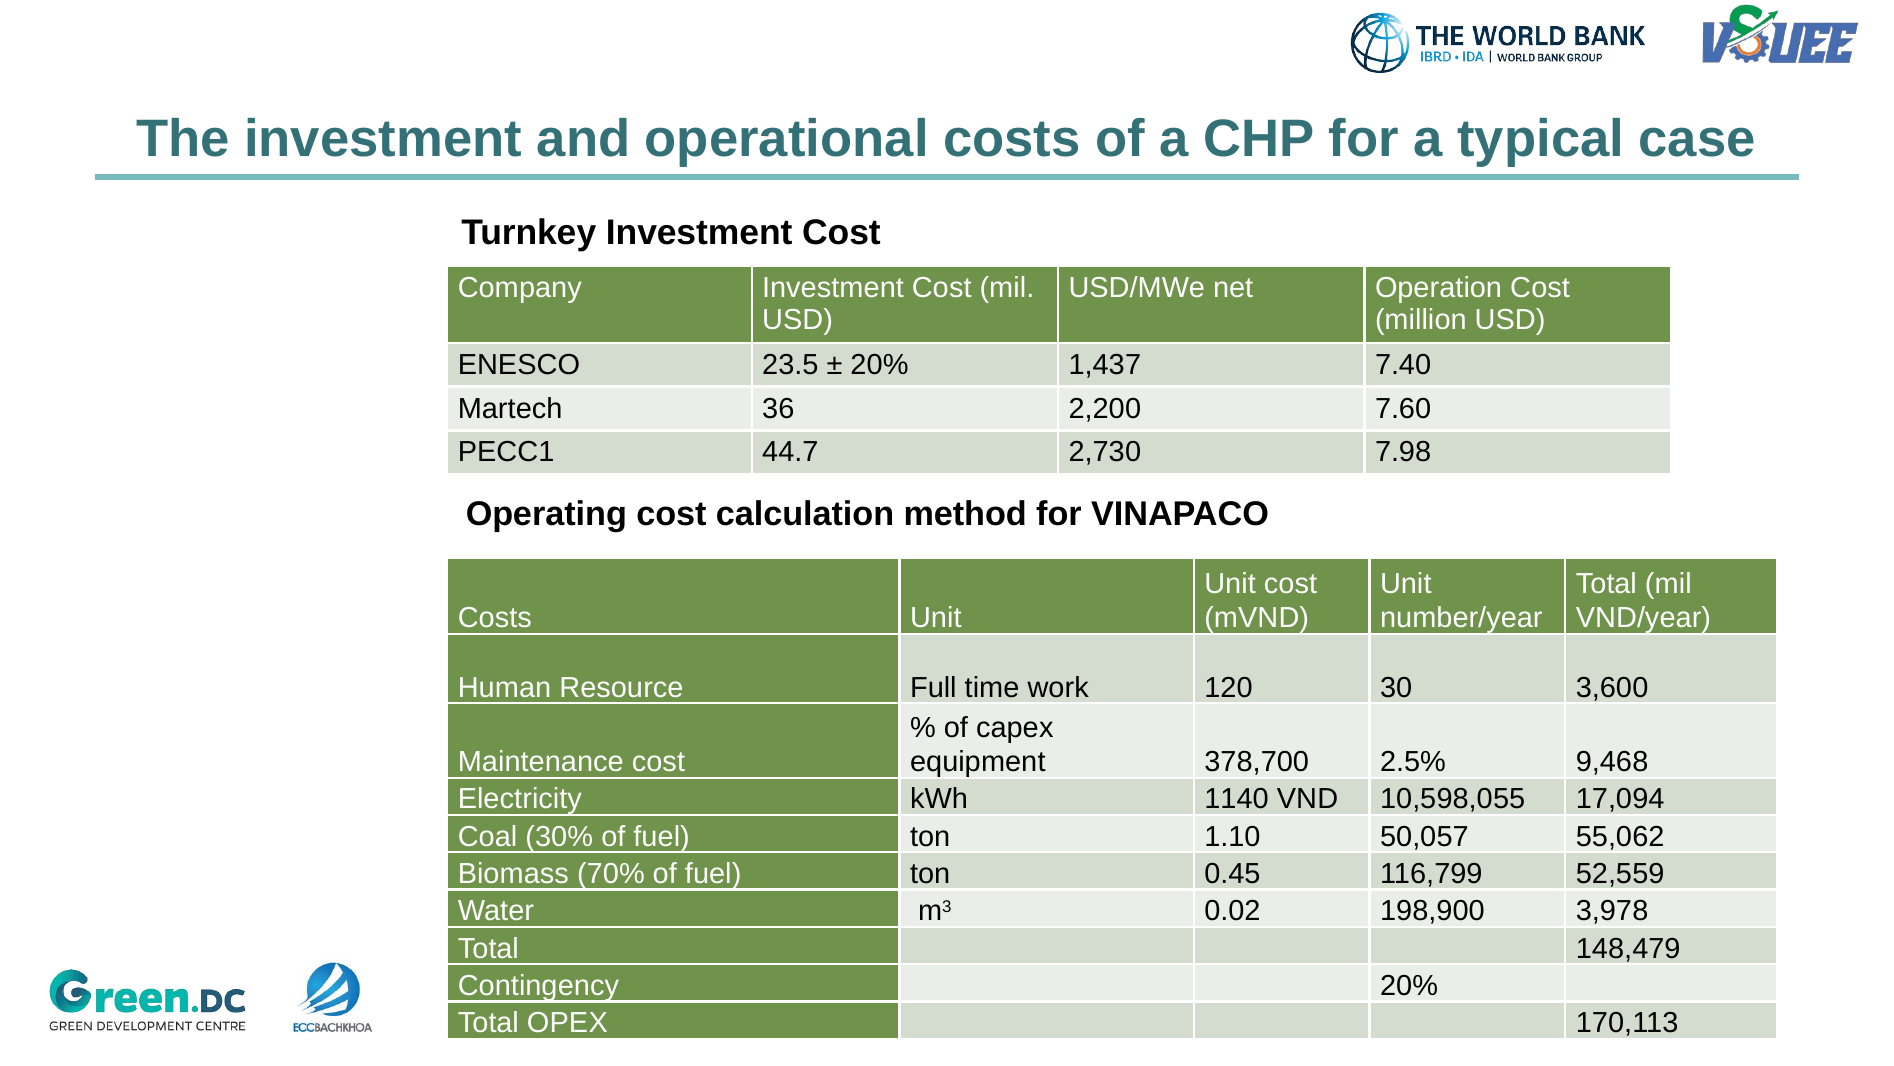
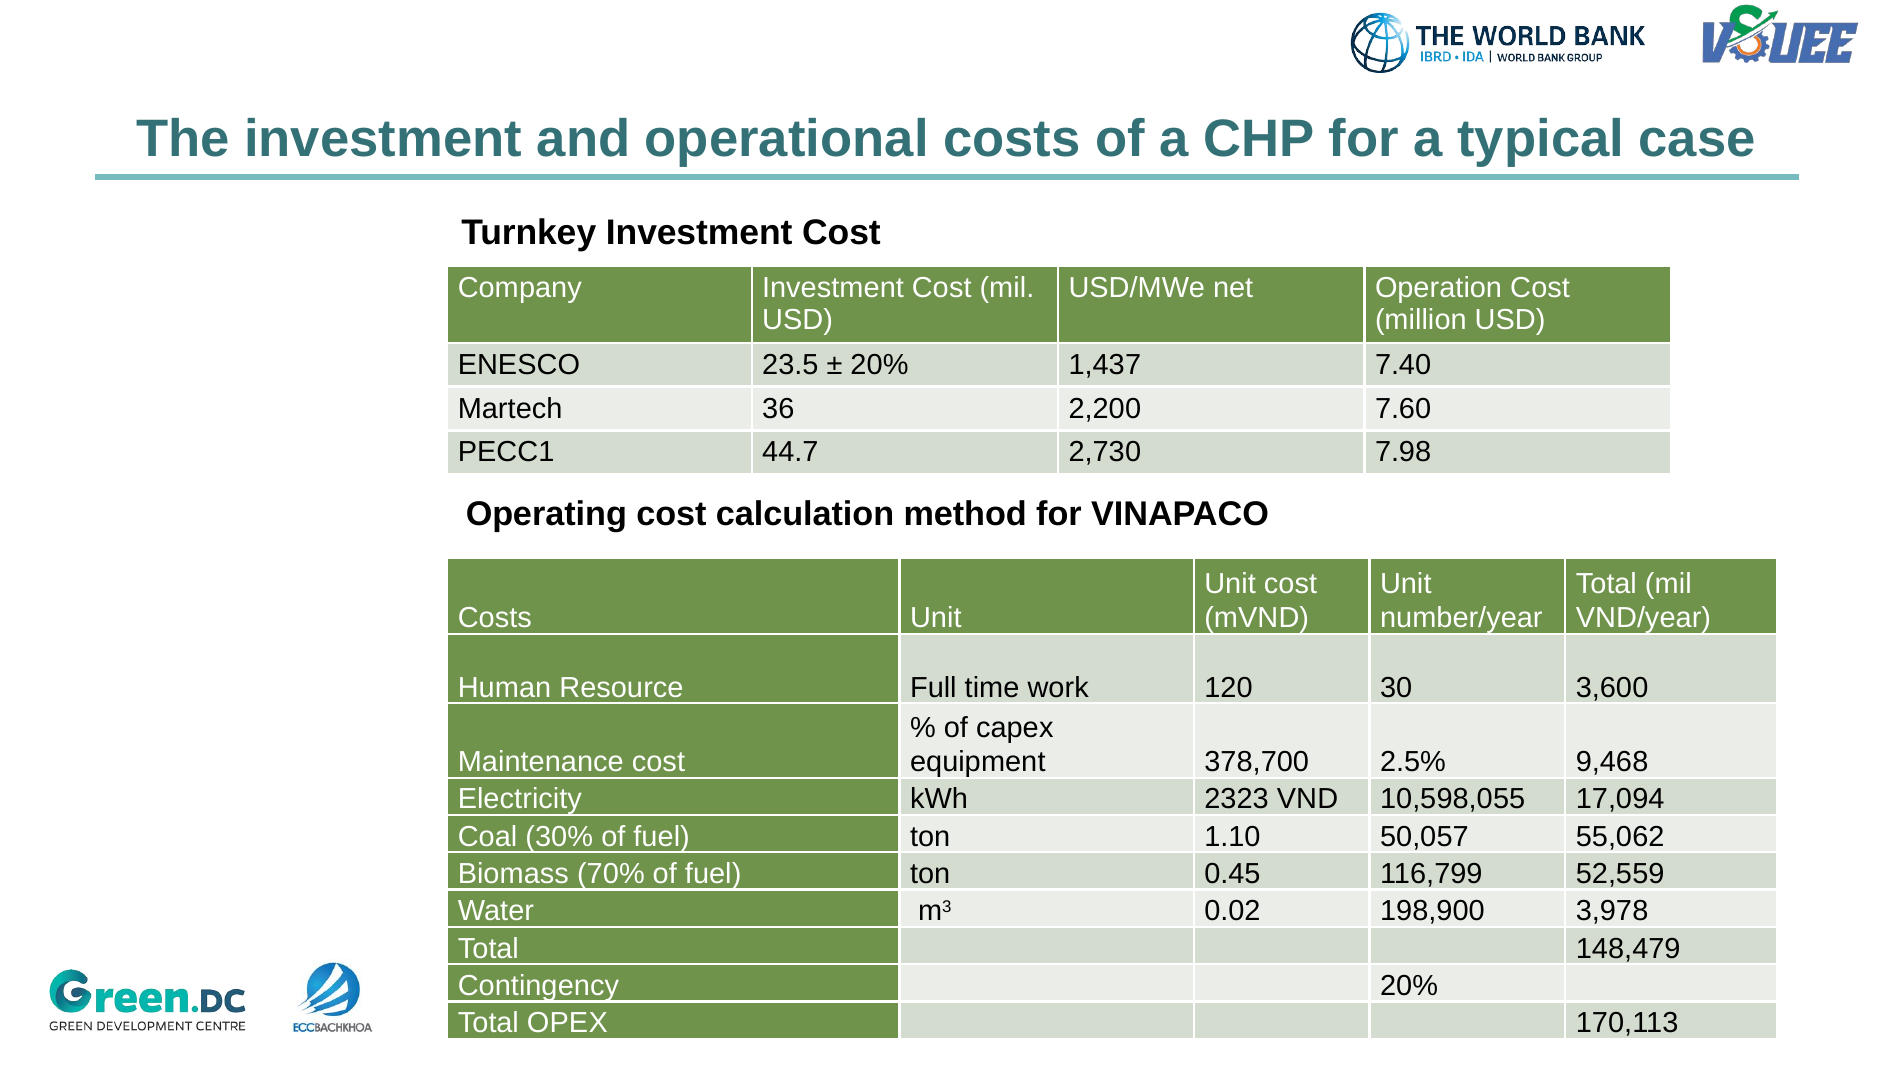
1140: 1140 -> 2323
